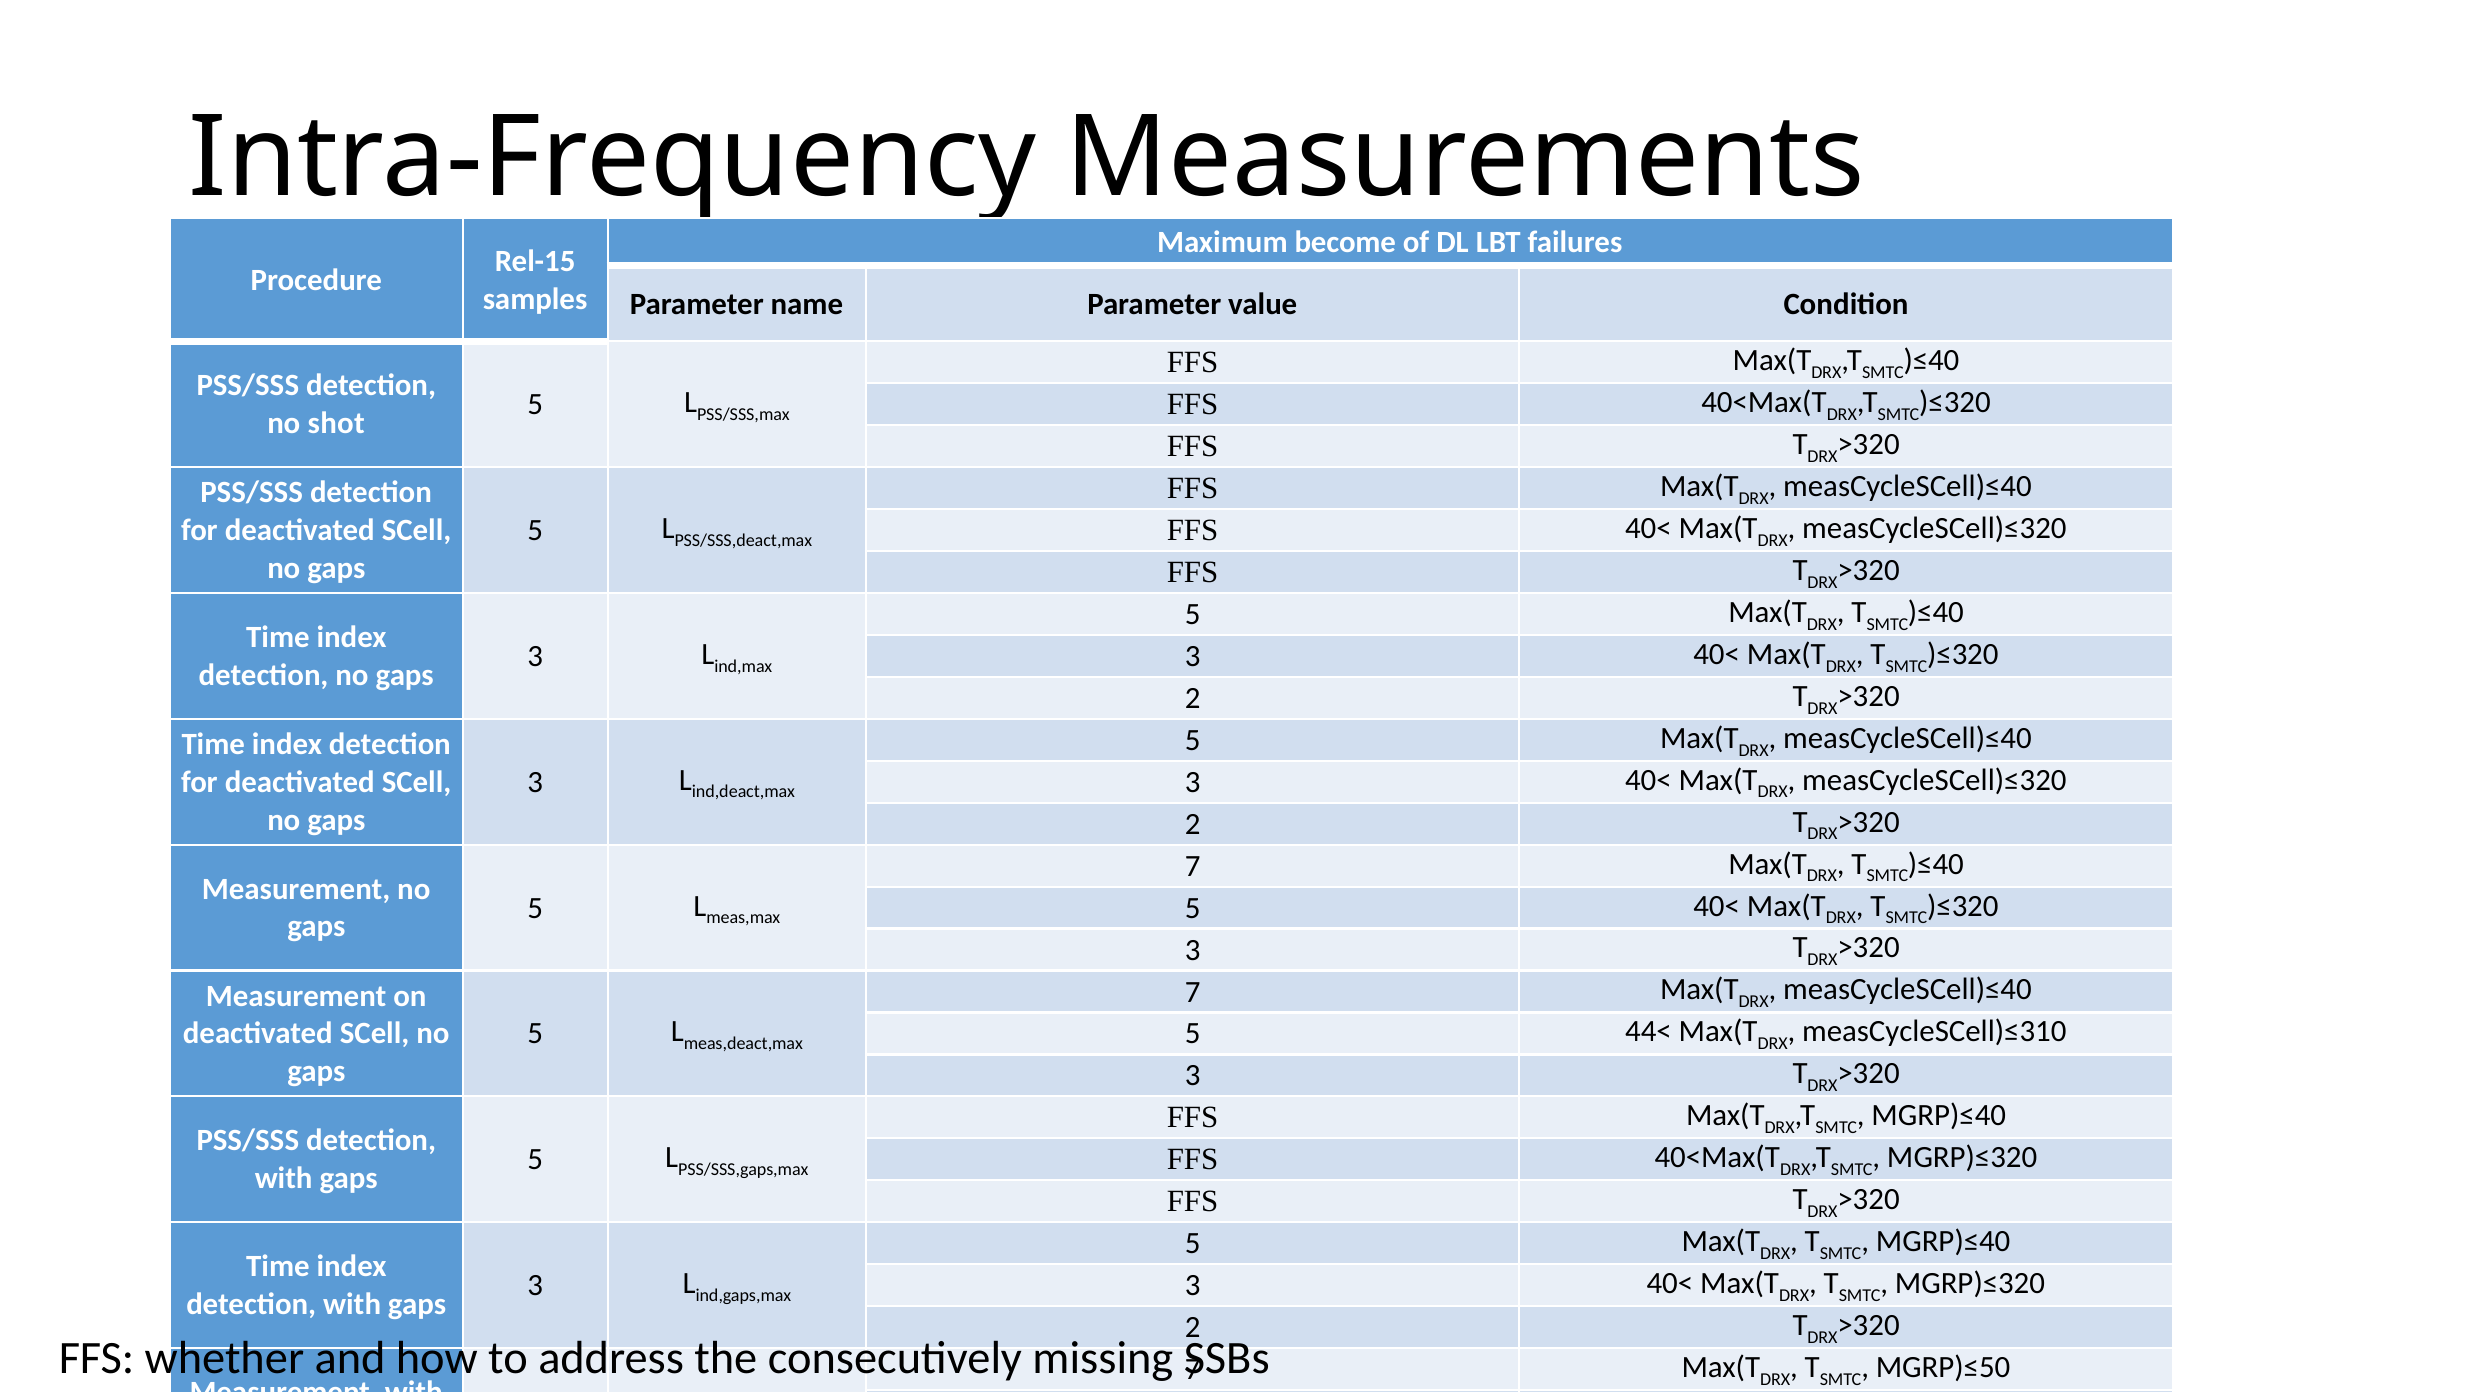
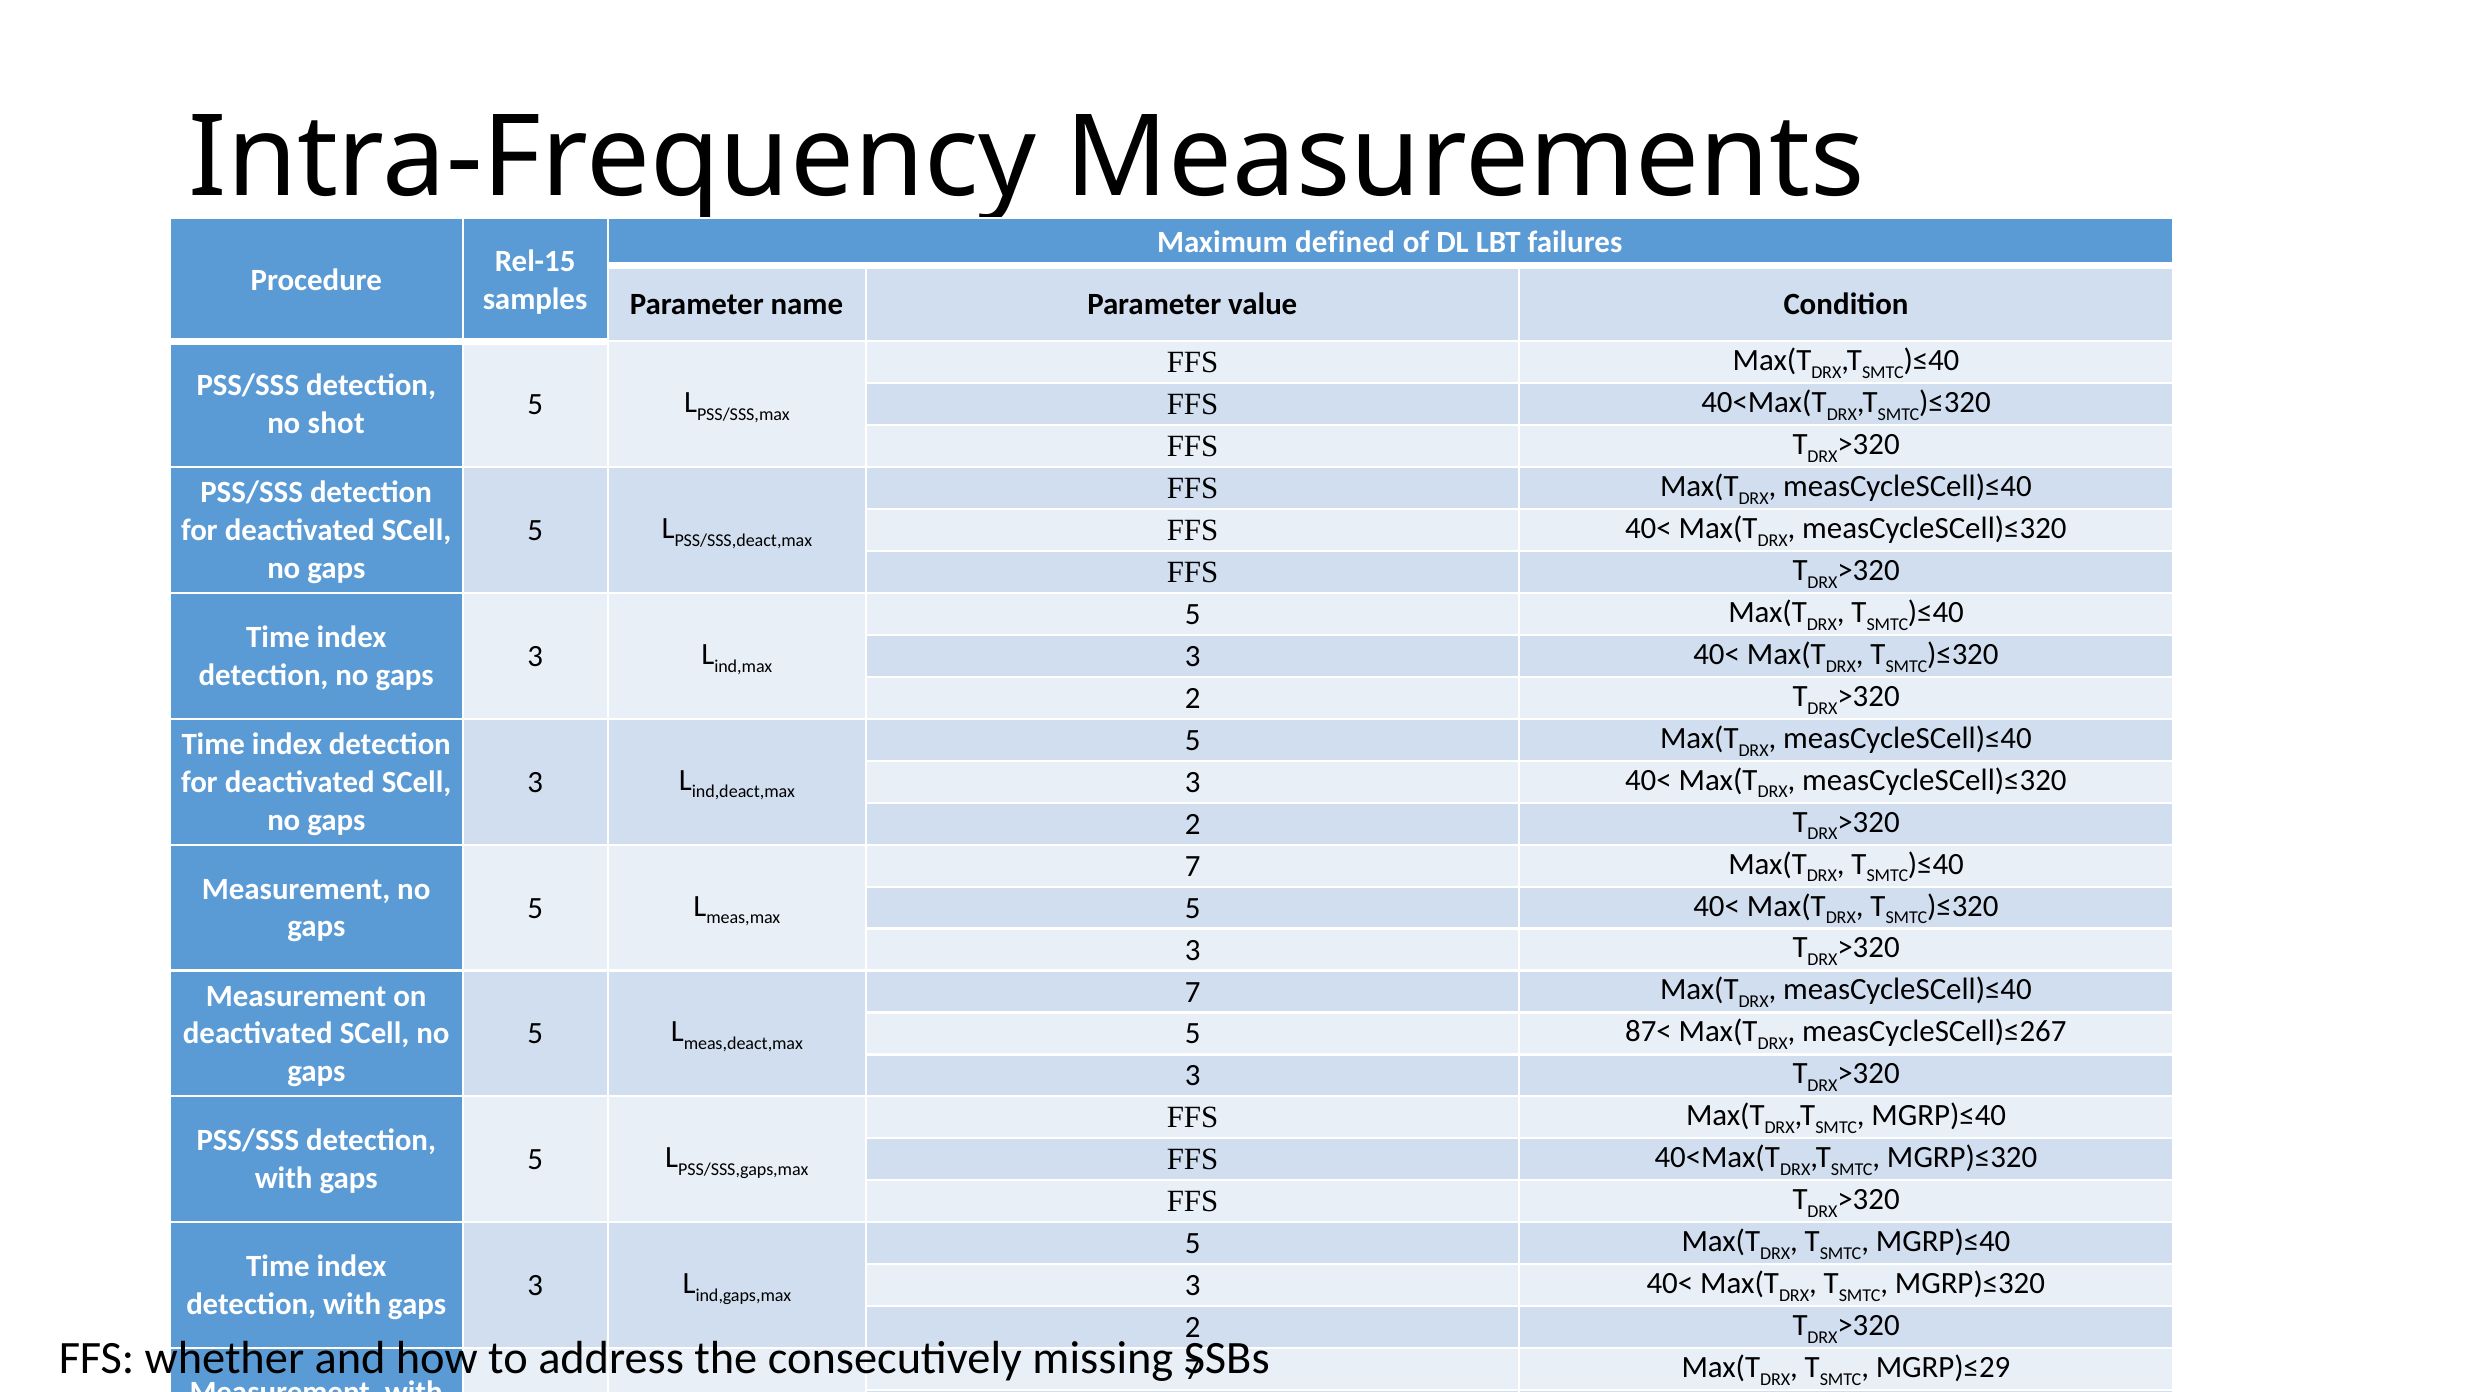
become: become -> defined
44<: 44< -> 87<
measCycleSCell)≤310: measCycleSCell)≤310 -> measCycleSCell)≤267
MGRP)≤50: MGRP)≤50 -> MGRP)≤29
